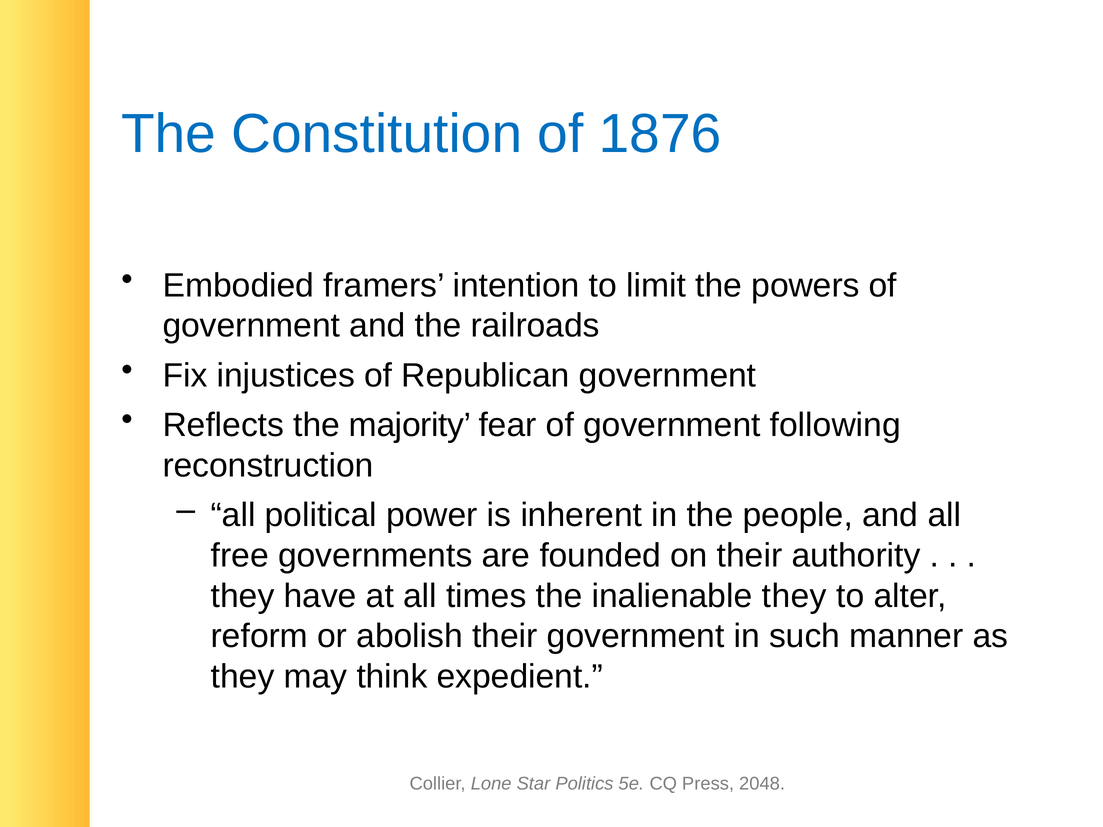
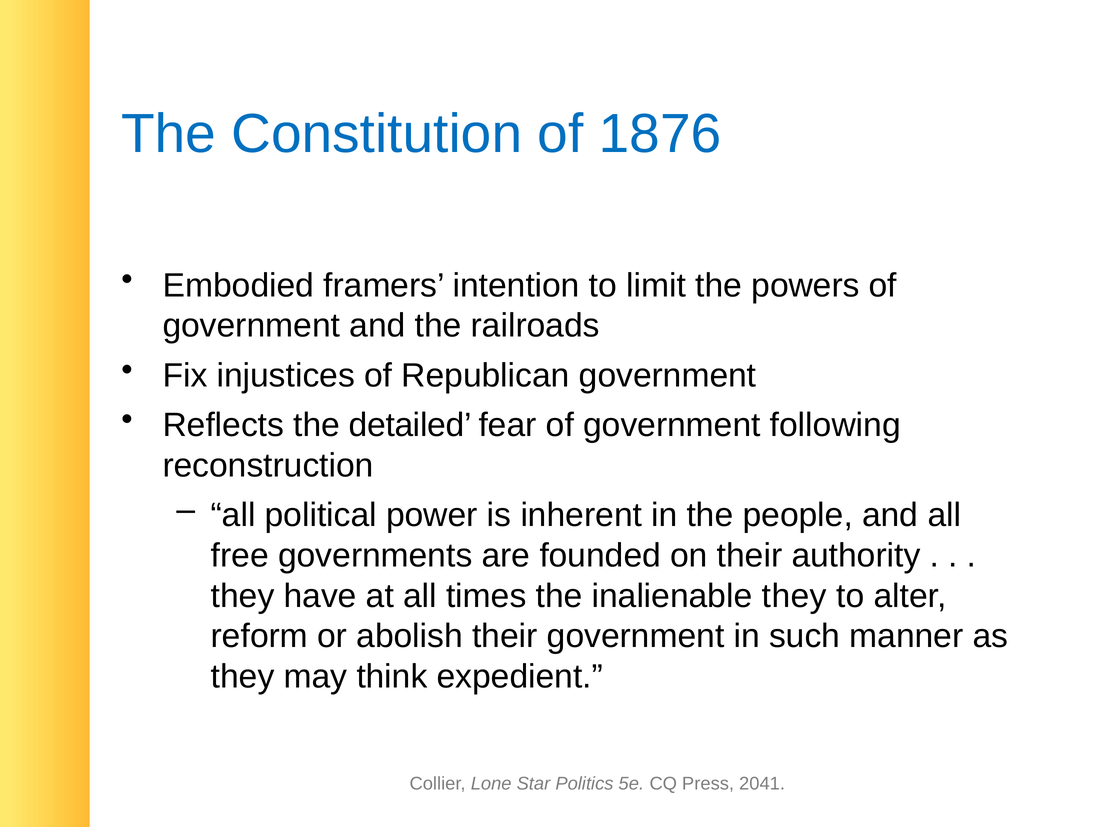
majority: majority -> detailed
2048: 2048 -> 2041
